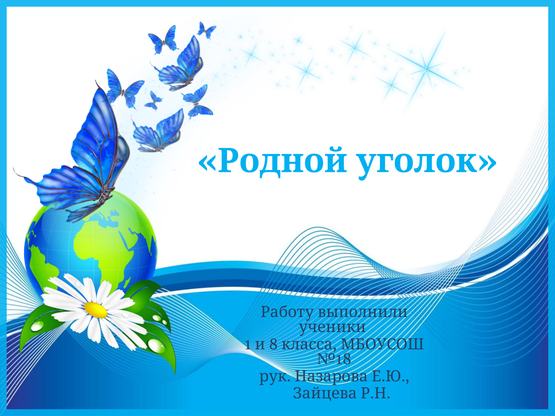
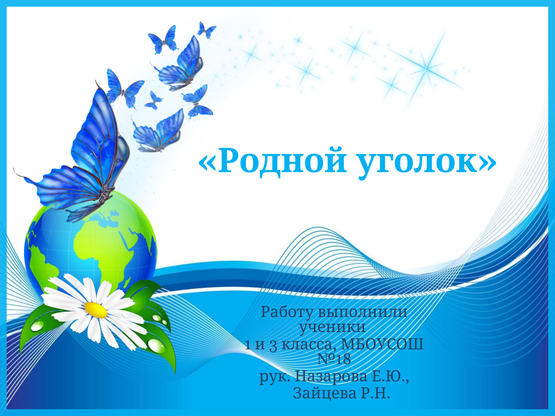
8: 8 -> 3
